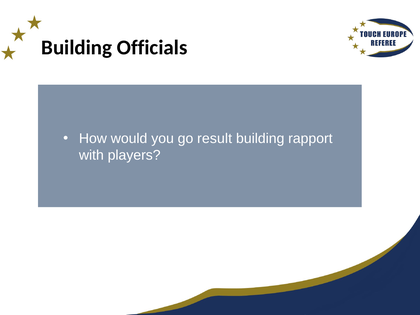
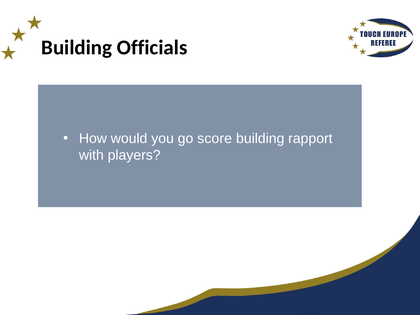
result: result -> score
